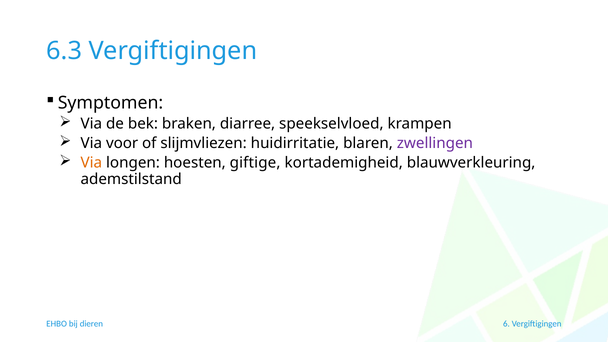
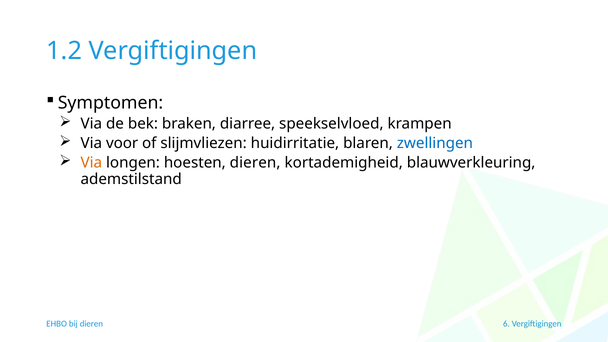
6.3: 6.3 -> 1.2
zwellingen colour: purple -> blue
hoesten giftige: giftige -> dieren
